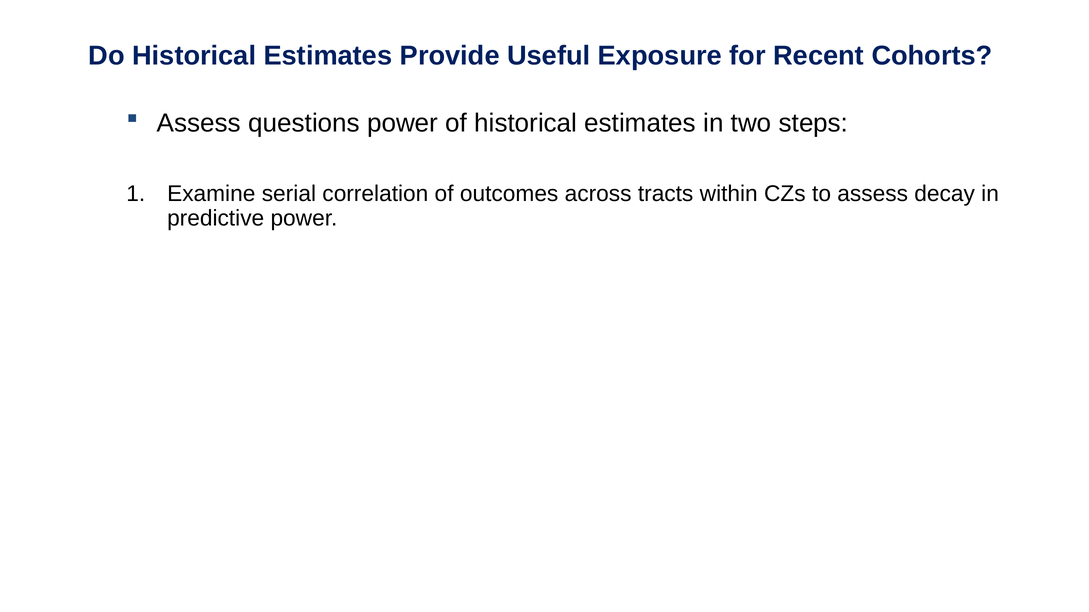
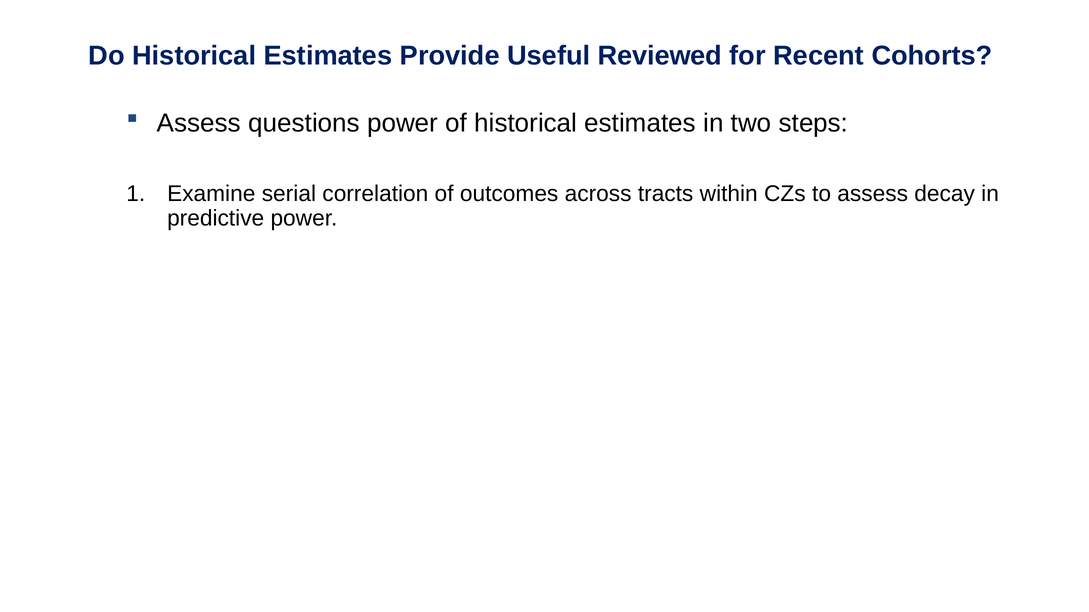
Exposure: Exposure -> Reviewed
